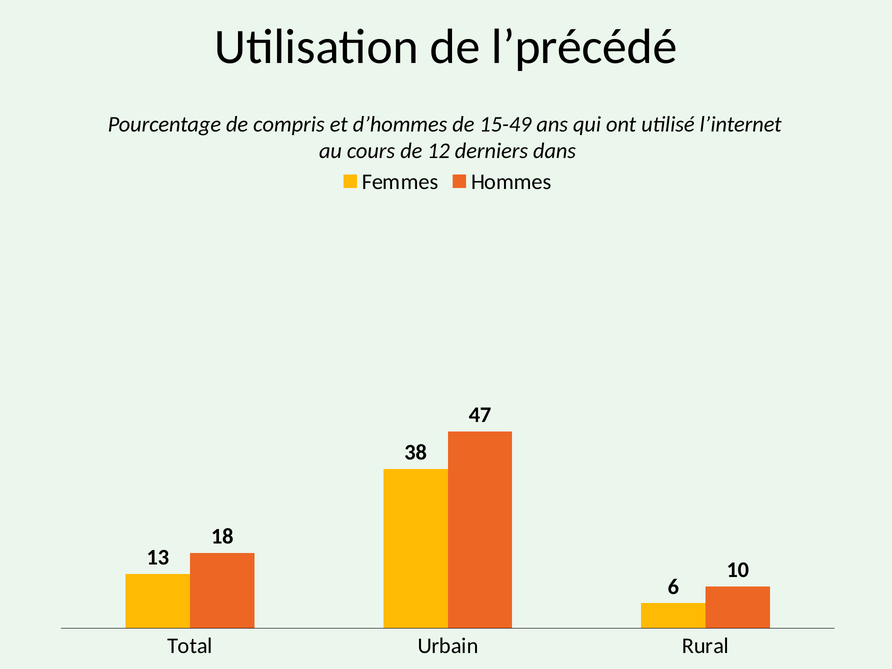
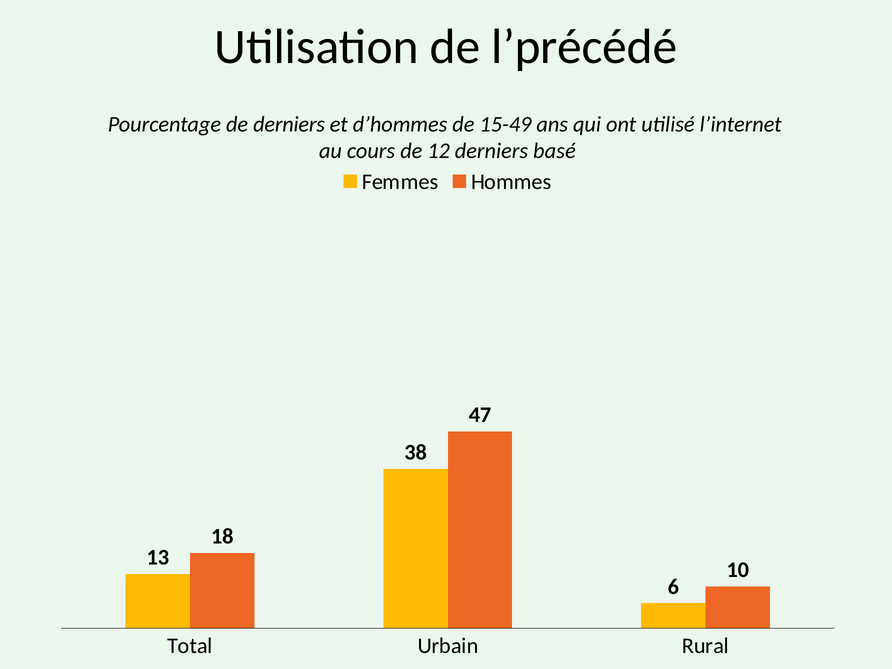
de compris: compris -> derniers
dans: dans -> basé
